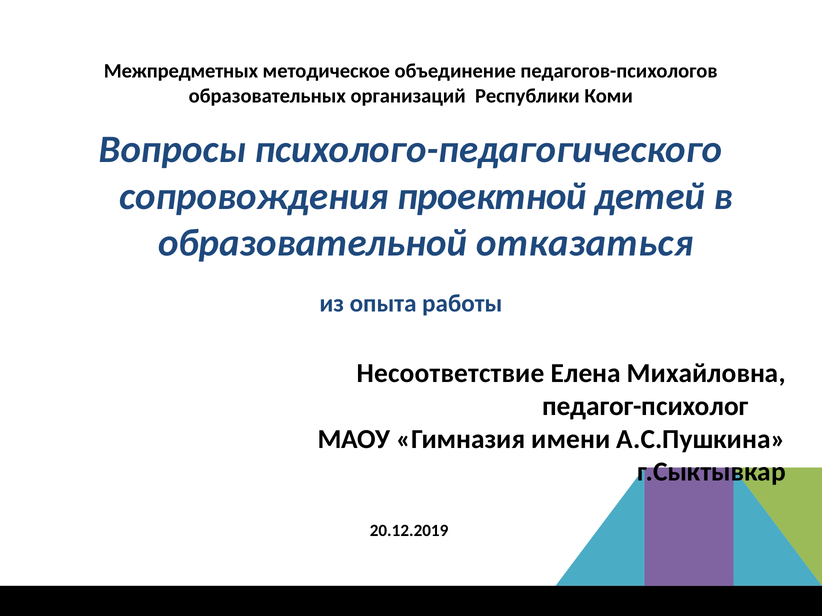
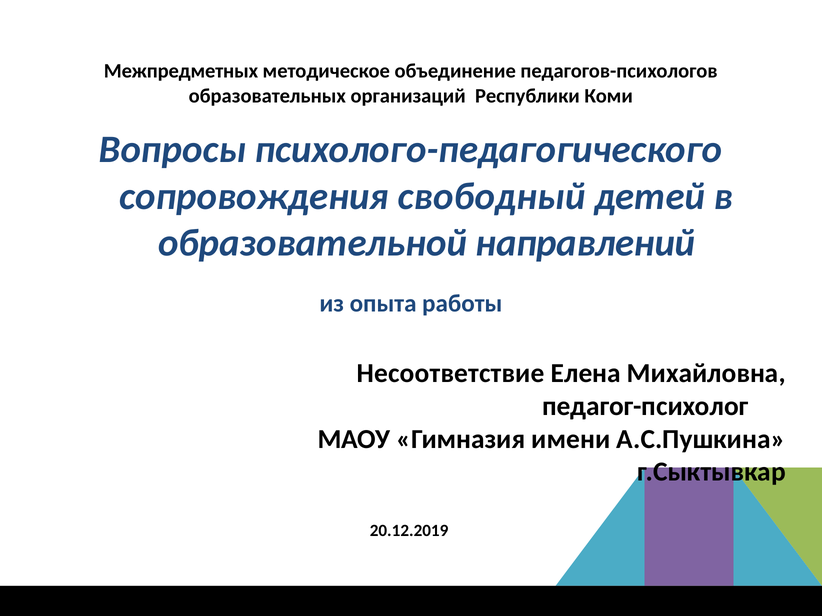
проектной: проектной -> свободный
отказаться: отказаться -> направлений
